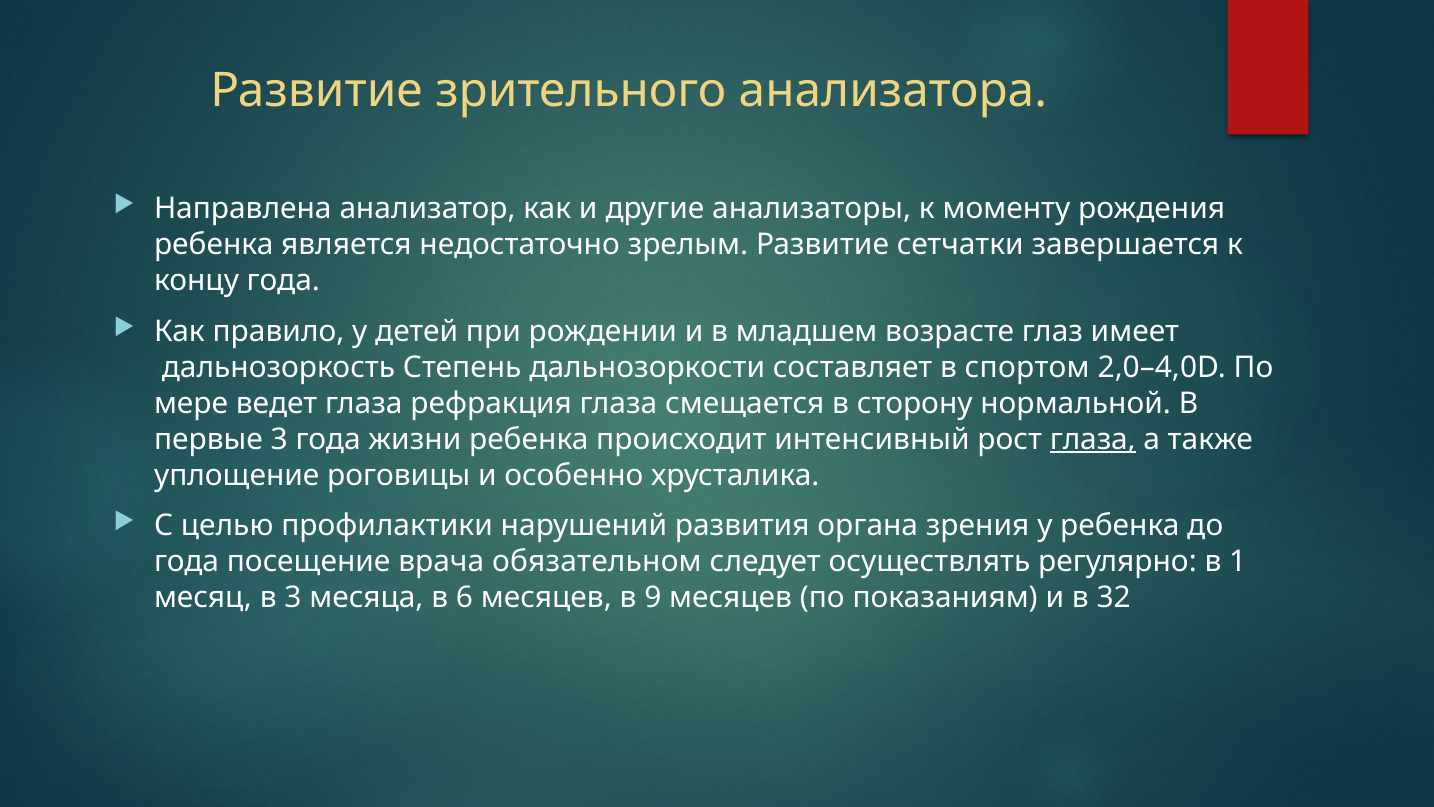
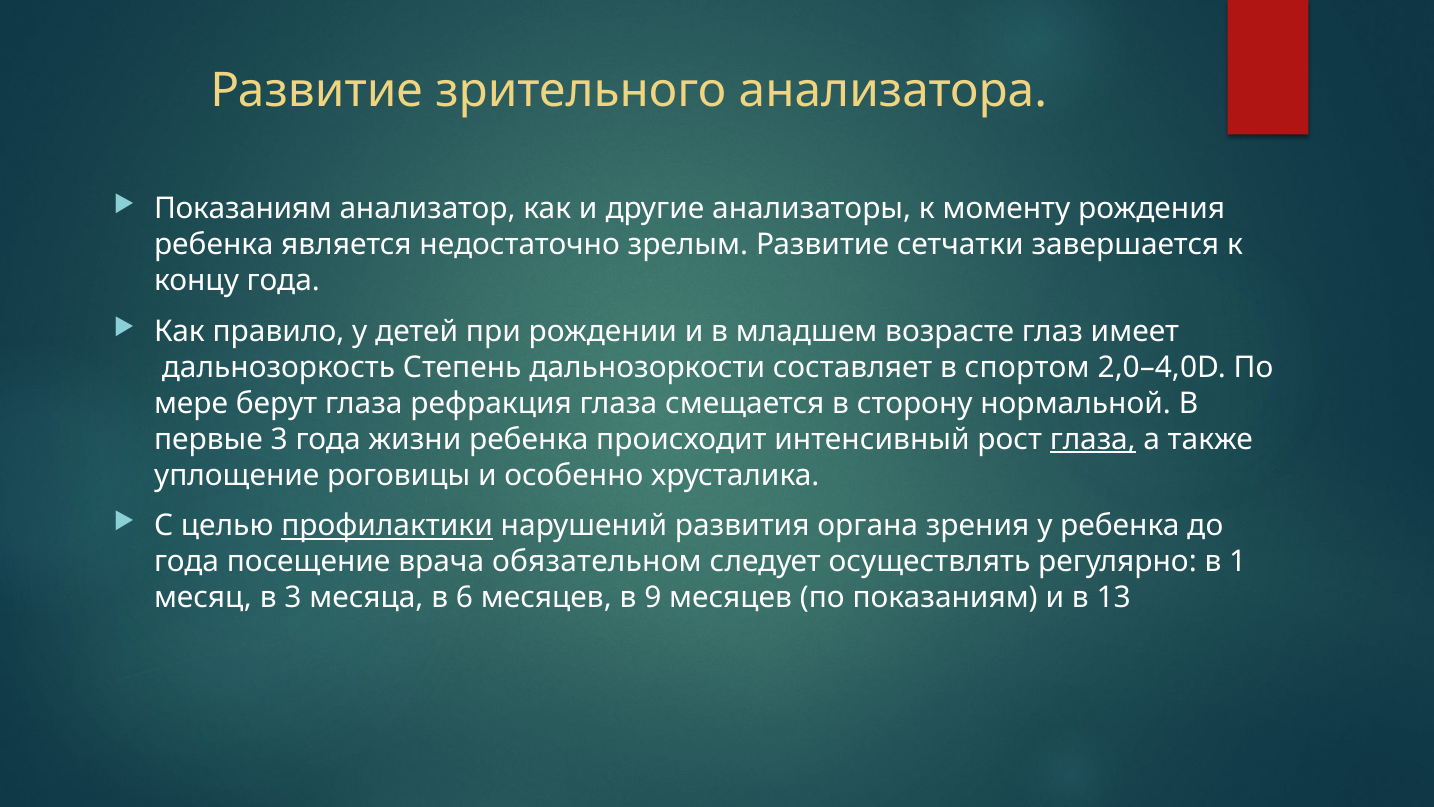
Направлена at (243, 209): Направлена -> Показаниям
ведет: ведет -> берут
профилактики underline: none -> present
32: 32 -> 13
